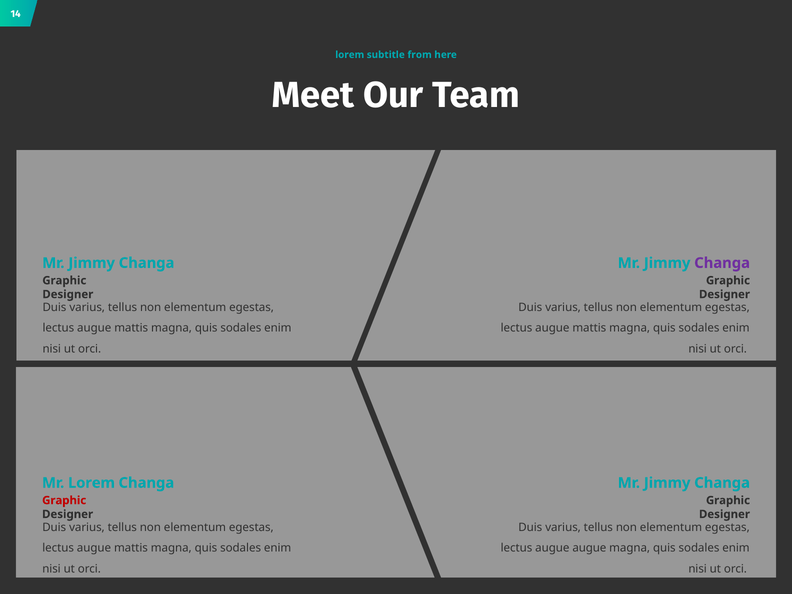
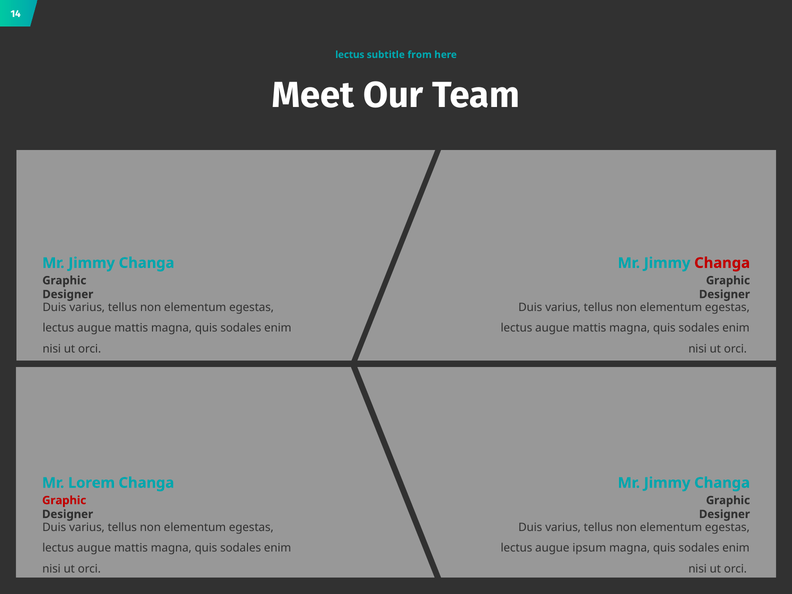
lorem at (350, 55): lorem -> lectus
Changa at (722, 263) colour: purple -> red
augue augue: augue -> ipsum
